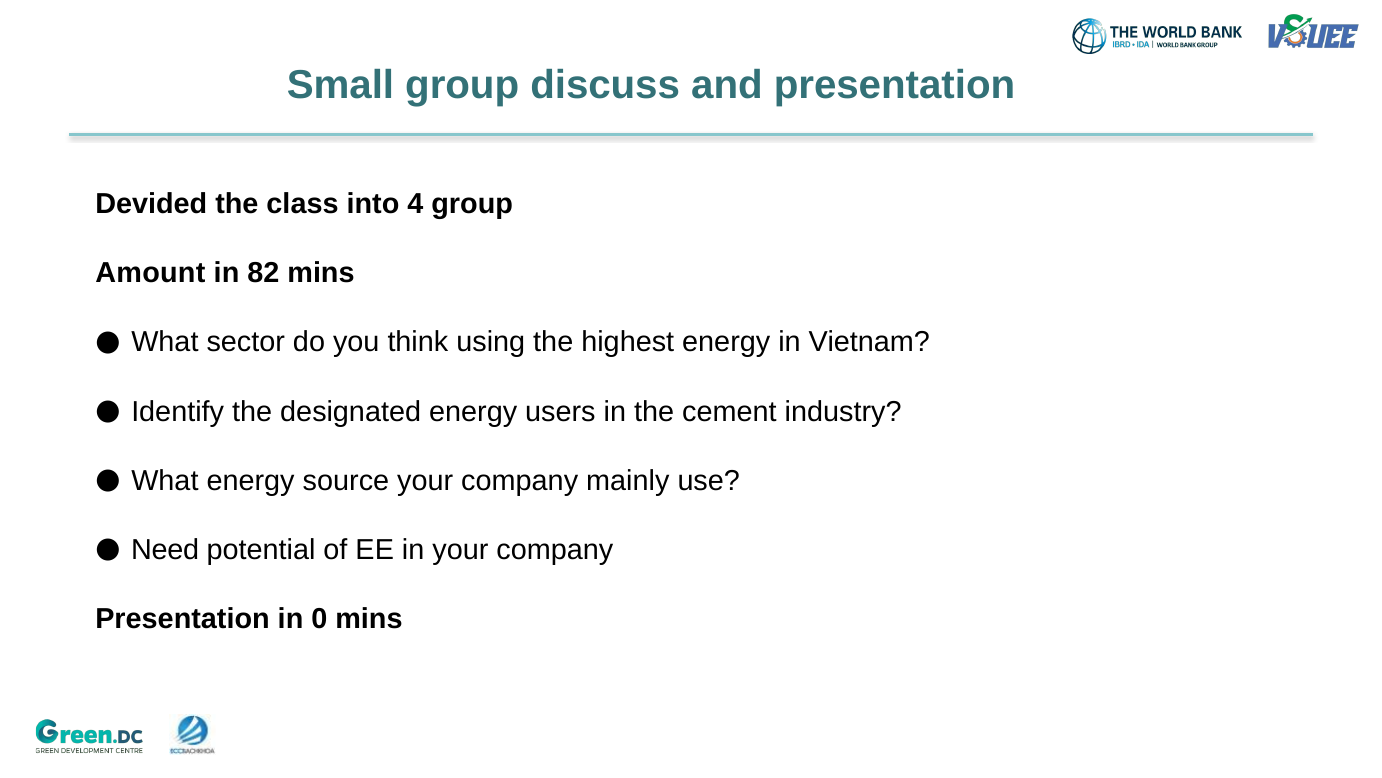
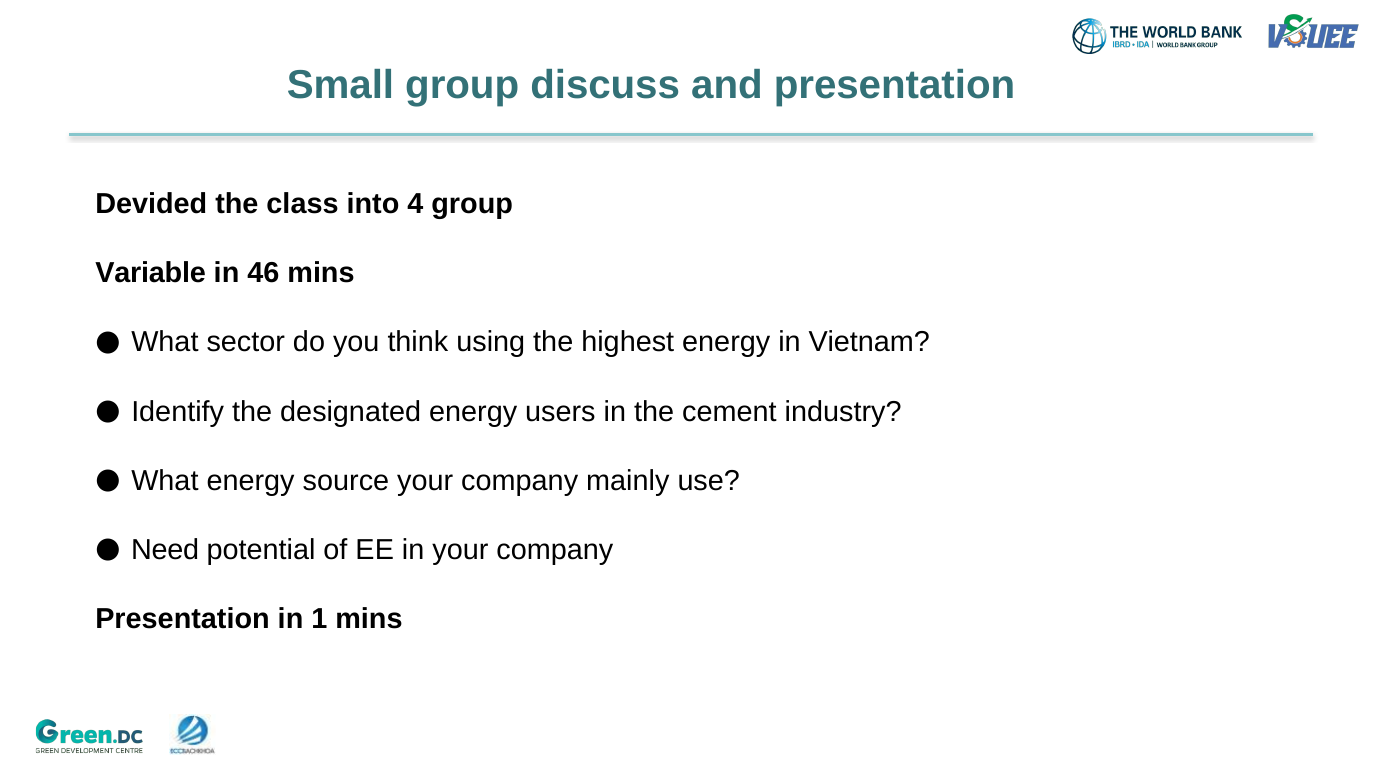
Amount: Amount -> Variable
82: 82 -> 46
0: 0 -> 1
